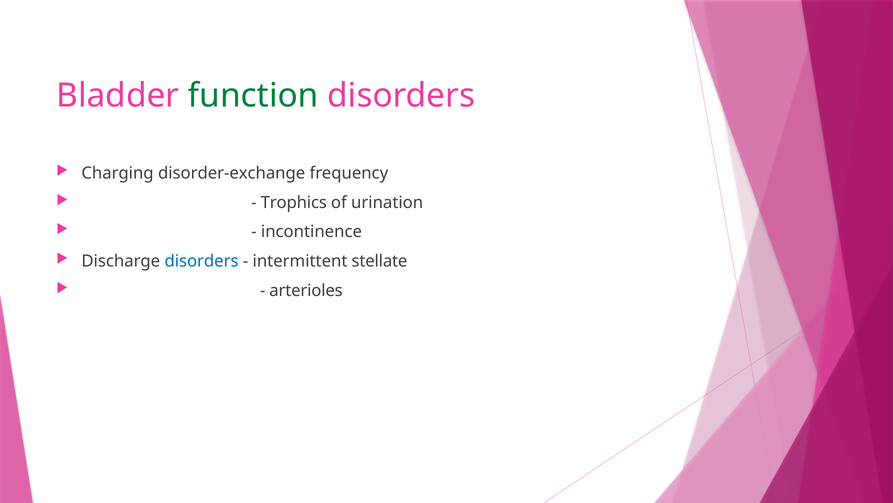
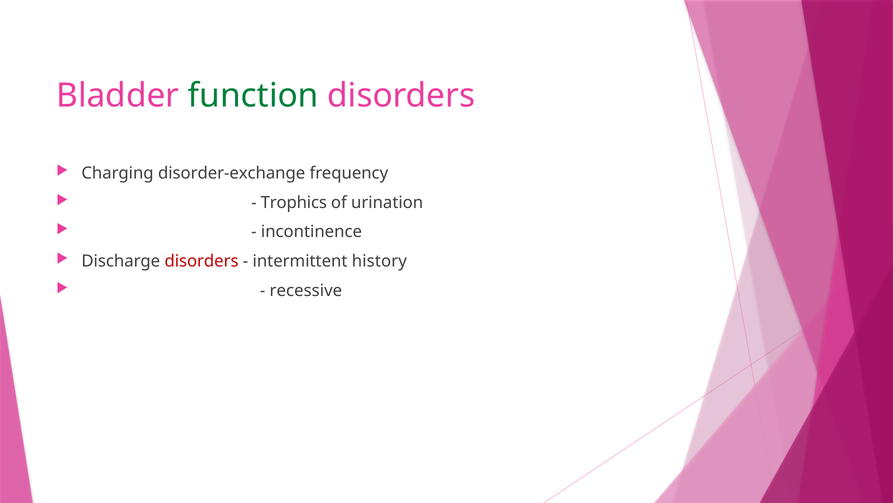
disorders at (202, 261) colour: blue -> red
stellate: stellate -> history
arterioles: arterioles -> recessive
